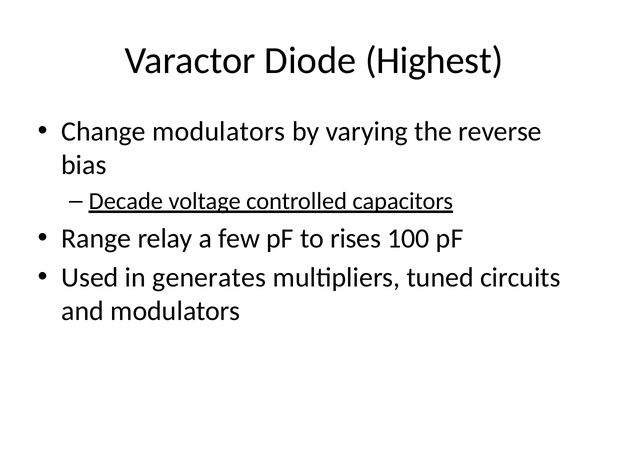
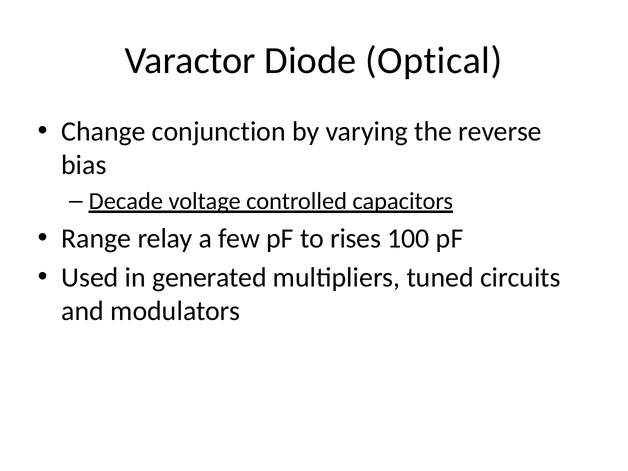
Highest: Highest -> Optical
Change modulators: modulators -> conjunction
generates: generates -> generated
